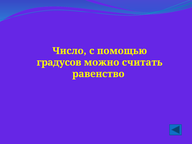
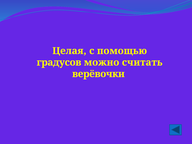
Число: Число -> Целая
равенство: равенство -> верёвочки
